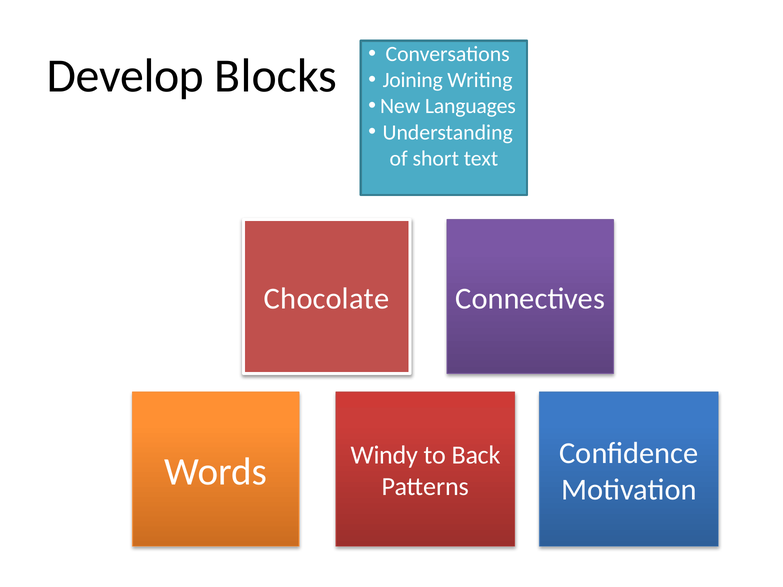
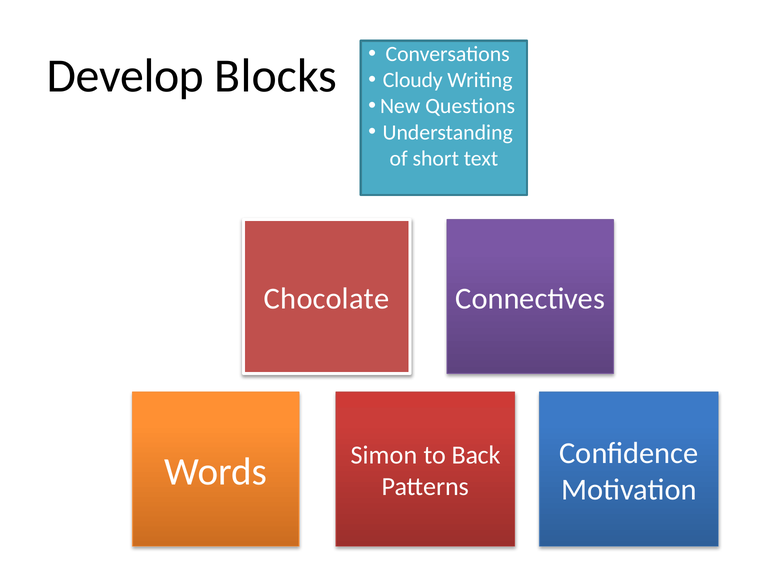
Joining: Joining -> Cloudy
Languages: Languages -> Questions
Windy: Windy -> Simon
